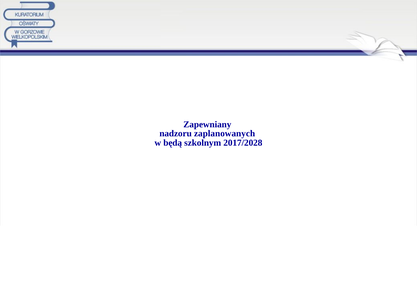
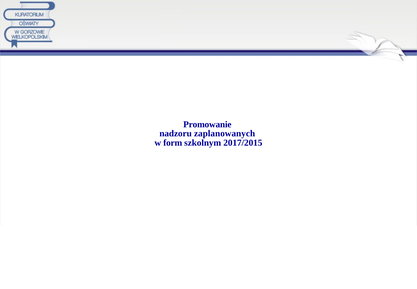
Zapewniany: Zapewniany -> Promowanie
będą: będą -> form
2017/2028: 2017/2028 -> 2017/2015
